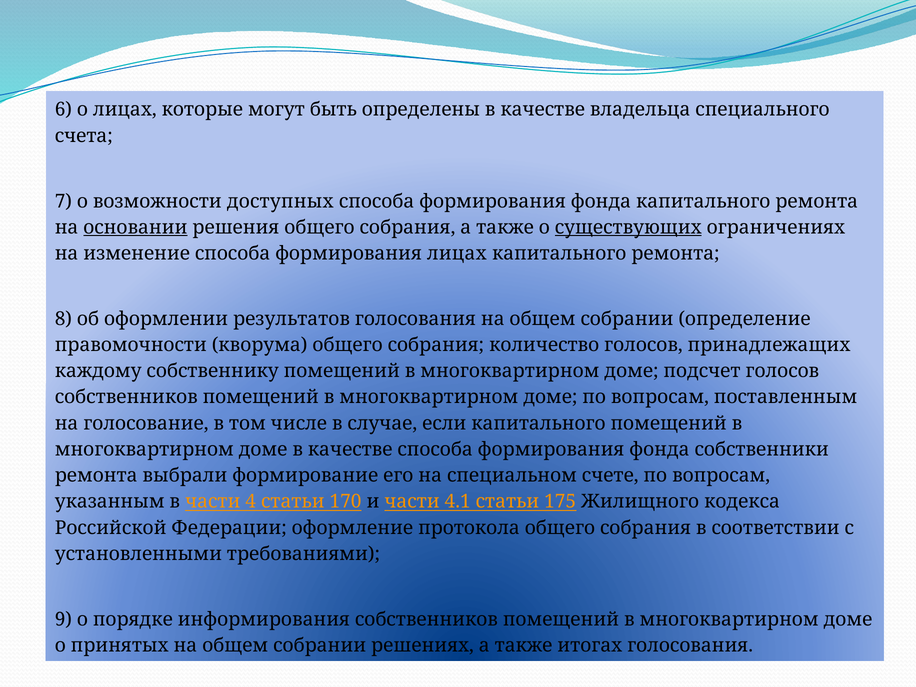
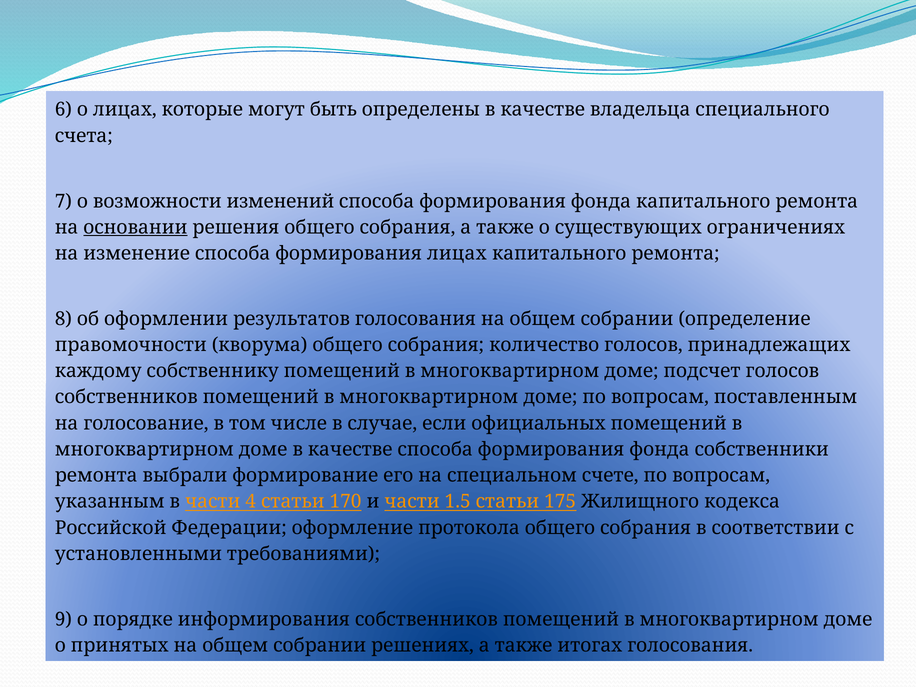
доступных: доступных -> изменений
существующих underline: present -> none
если капитального: капитального -> официальных
4.1: 4.1 -> 1.5
